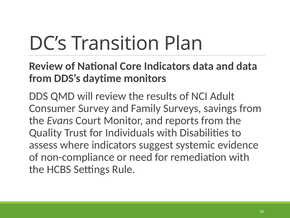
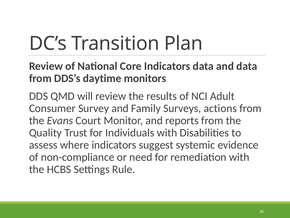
savings: savings -> actions
